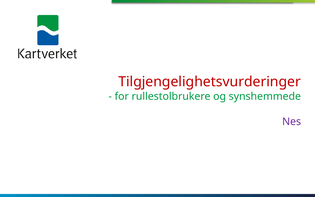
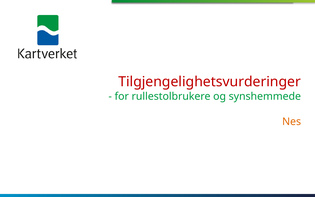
Nes colour: purple -> orange
